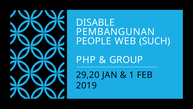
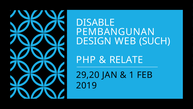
PEOPLE: PEOPLE -> DESIGN
GROUP: GROUP -> RELATE
